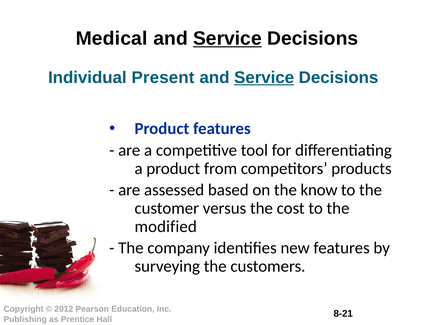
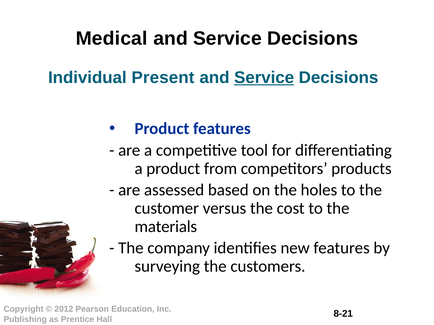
Service at (227, 39) underline: present -> none
know: know -> holes
modified: modified -> materials
